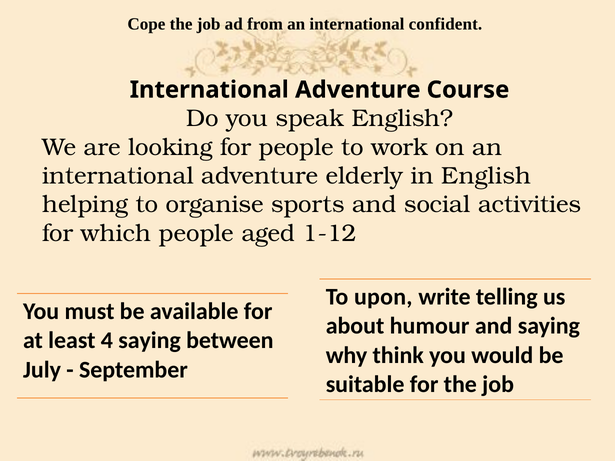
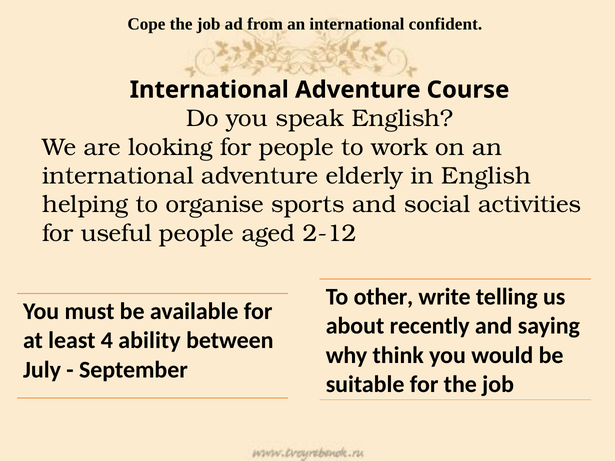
which: which -> useful
1-12: 1-12 -> 2-12
upon: upon -> other
humour: humour -> recently
4 saying: saying -> ability
